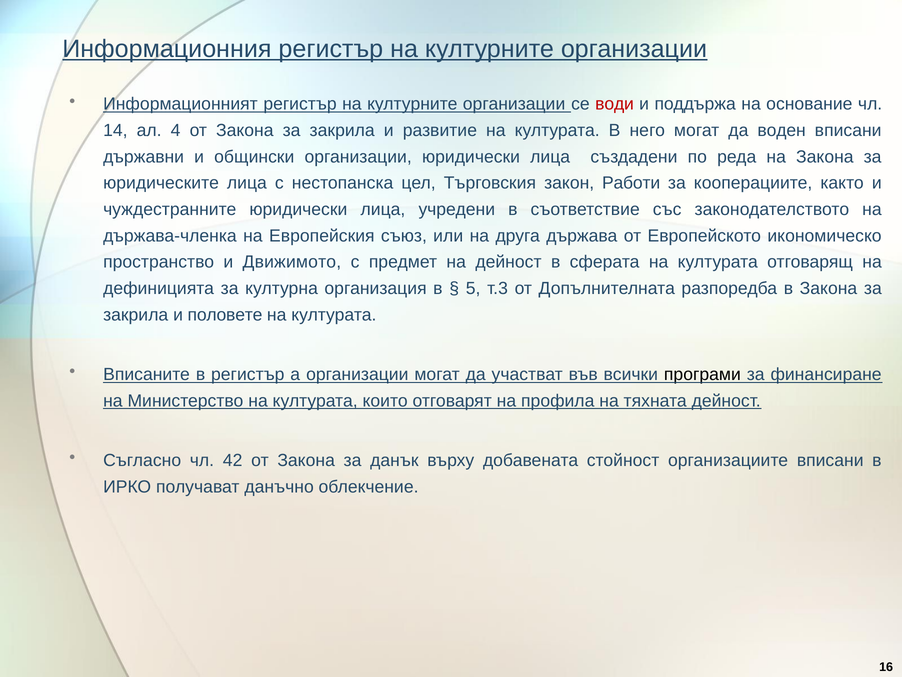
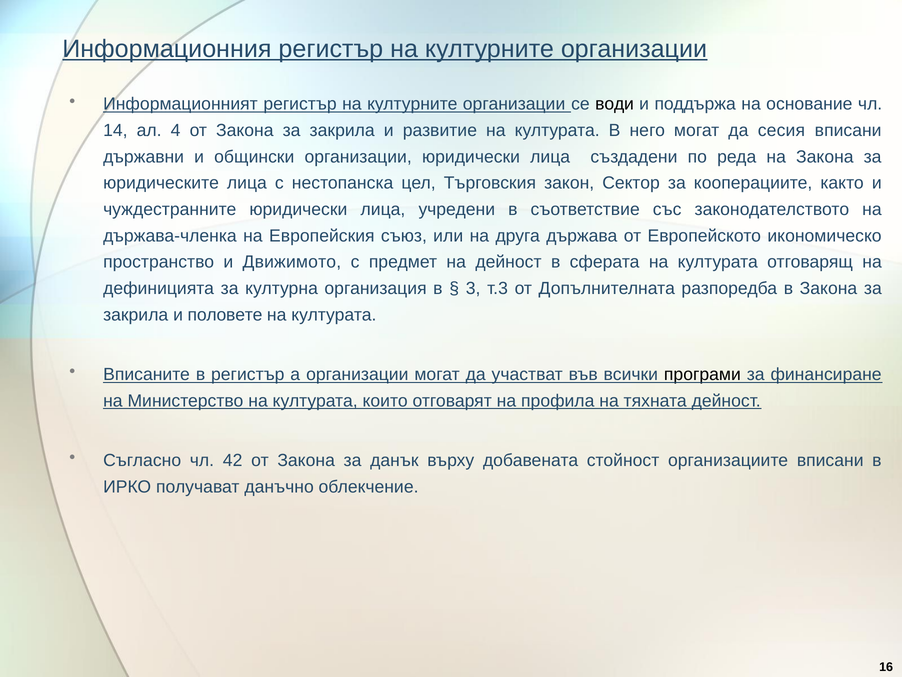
води colour: red -> black
воден: воден -> сесия
Работи: Работи -> Сектор
5: 5 -> 3
